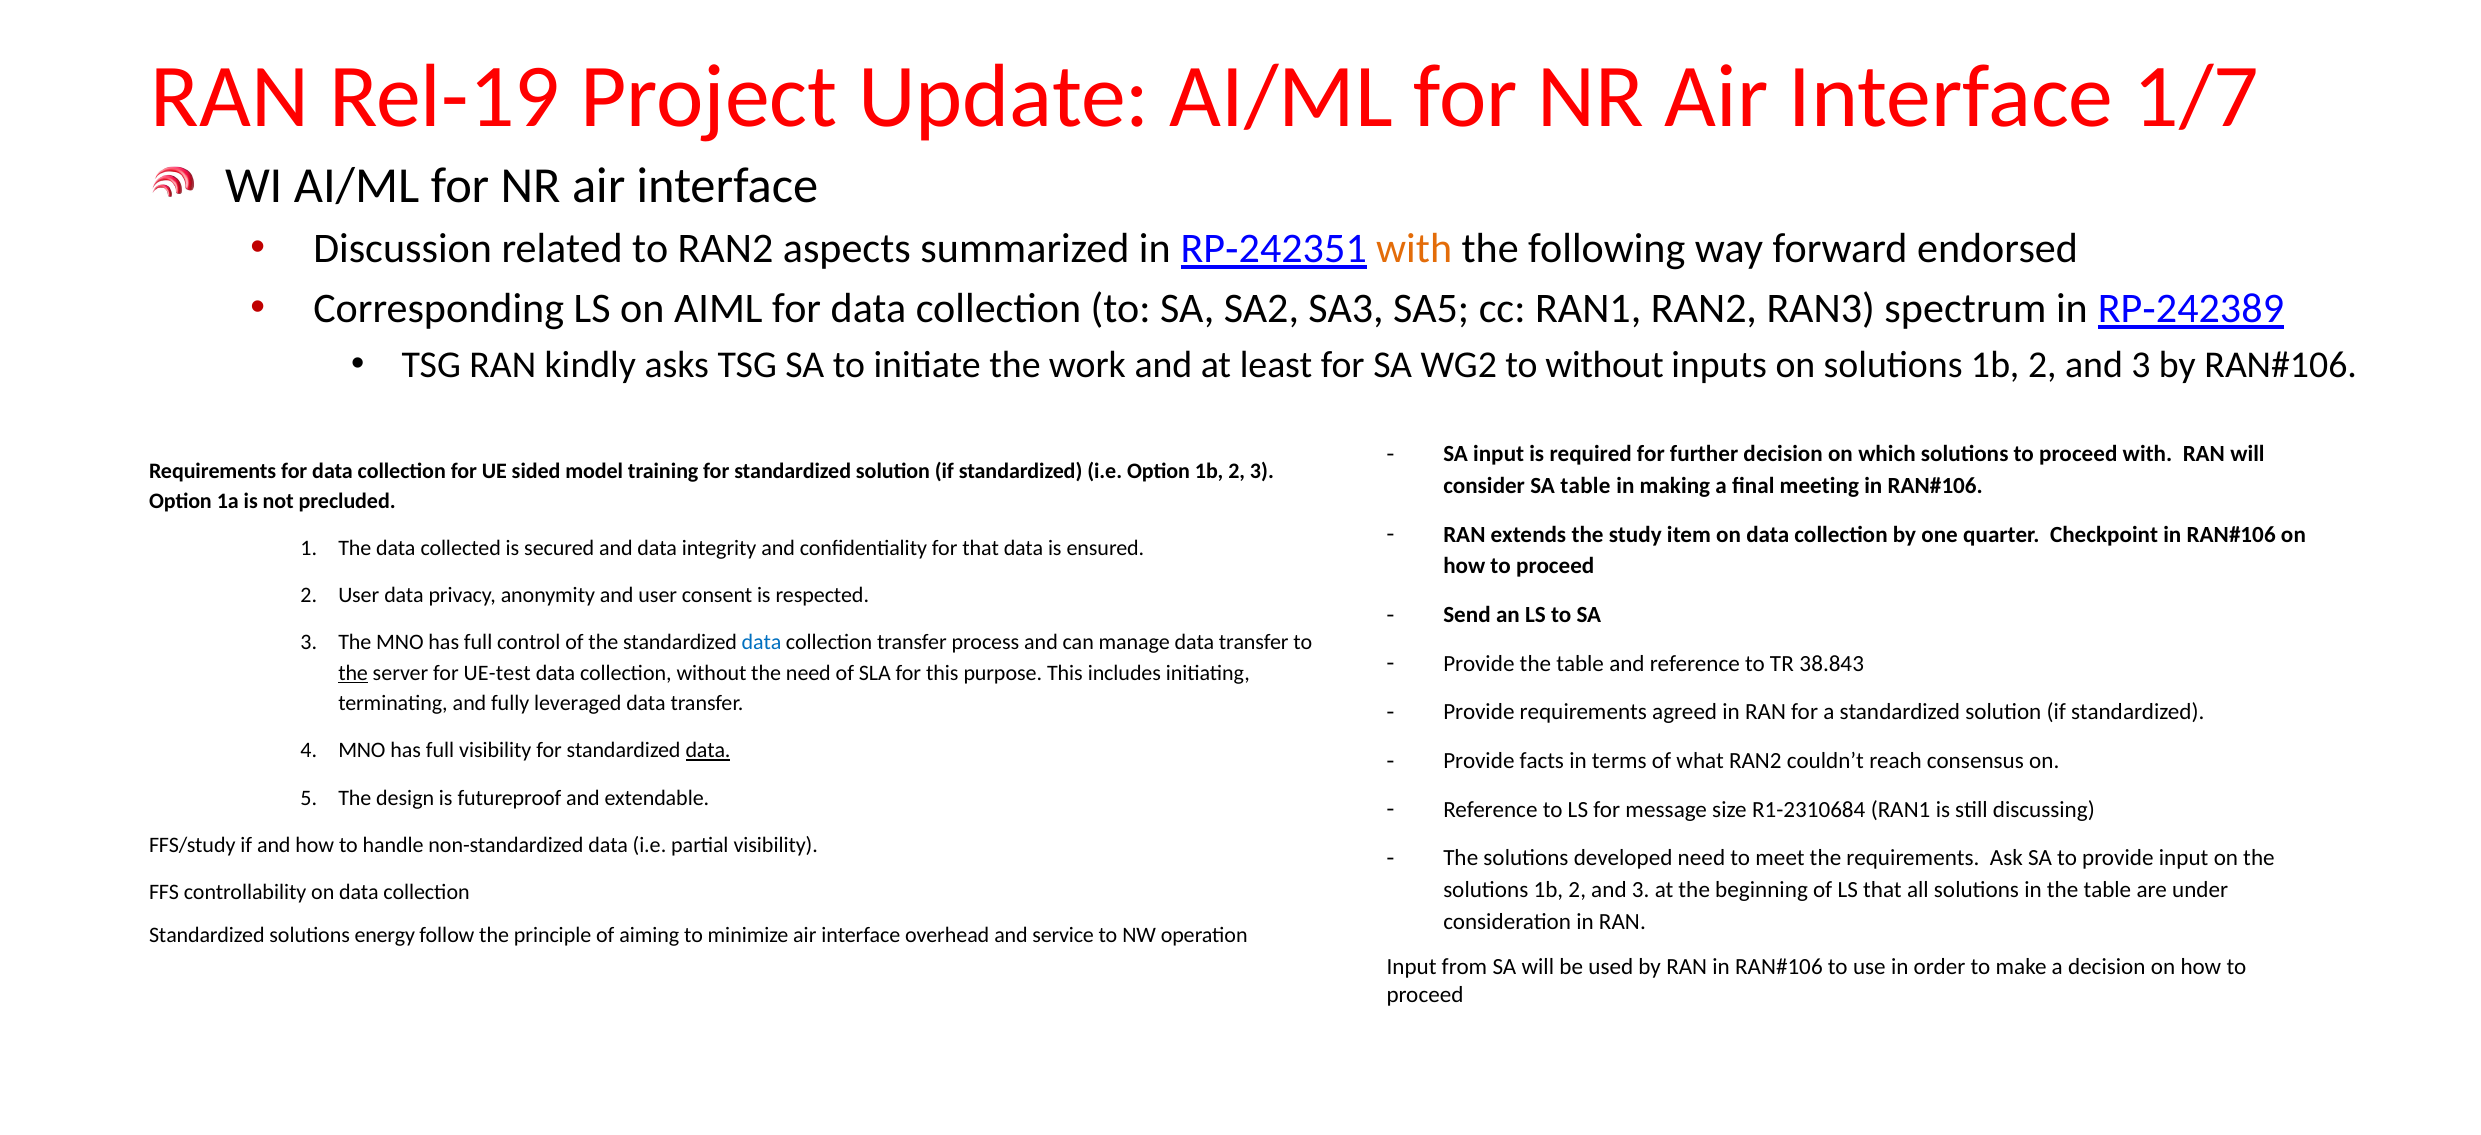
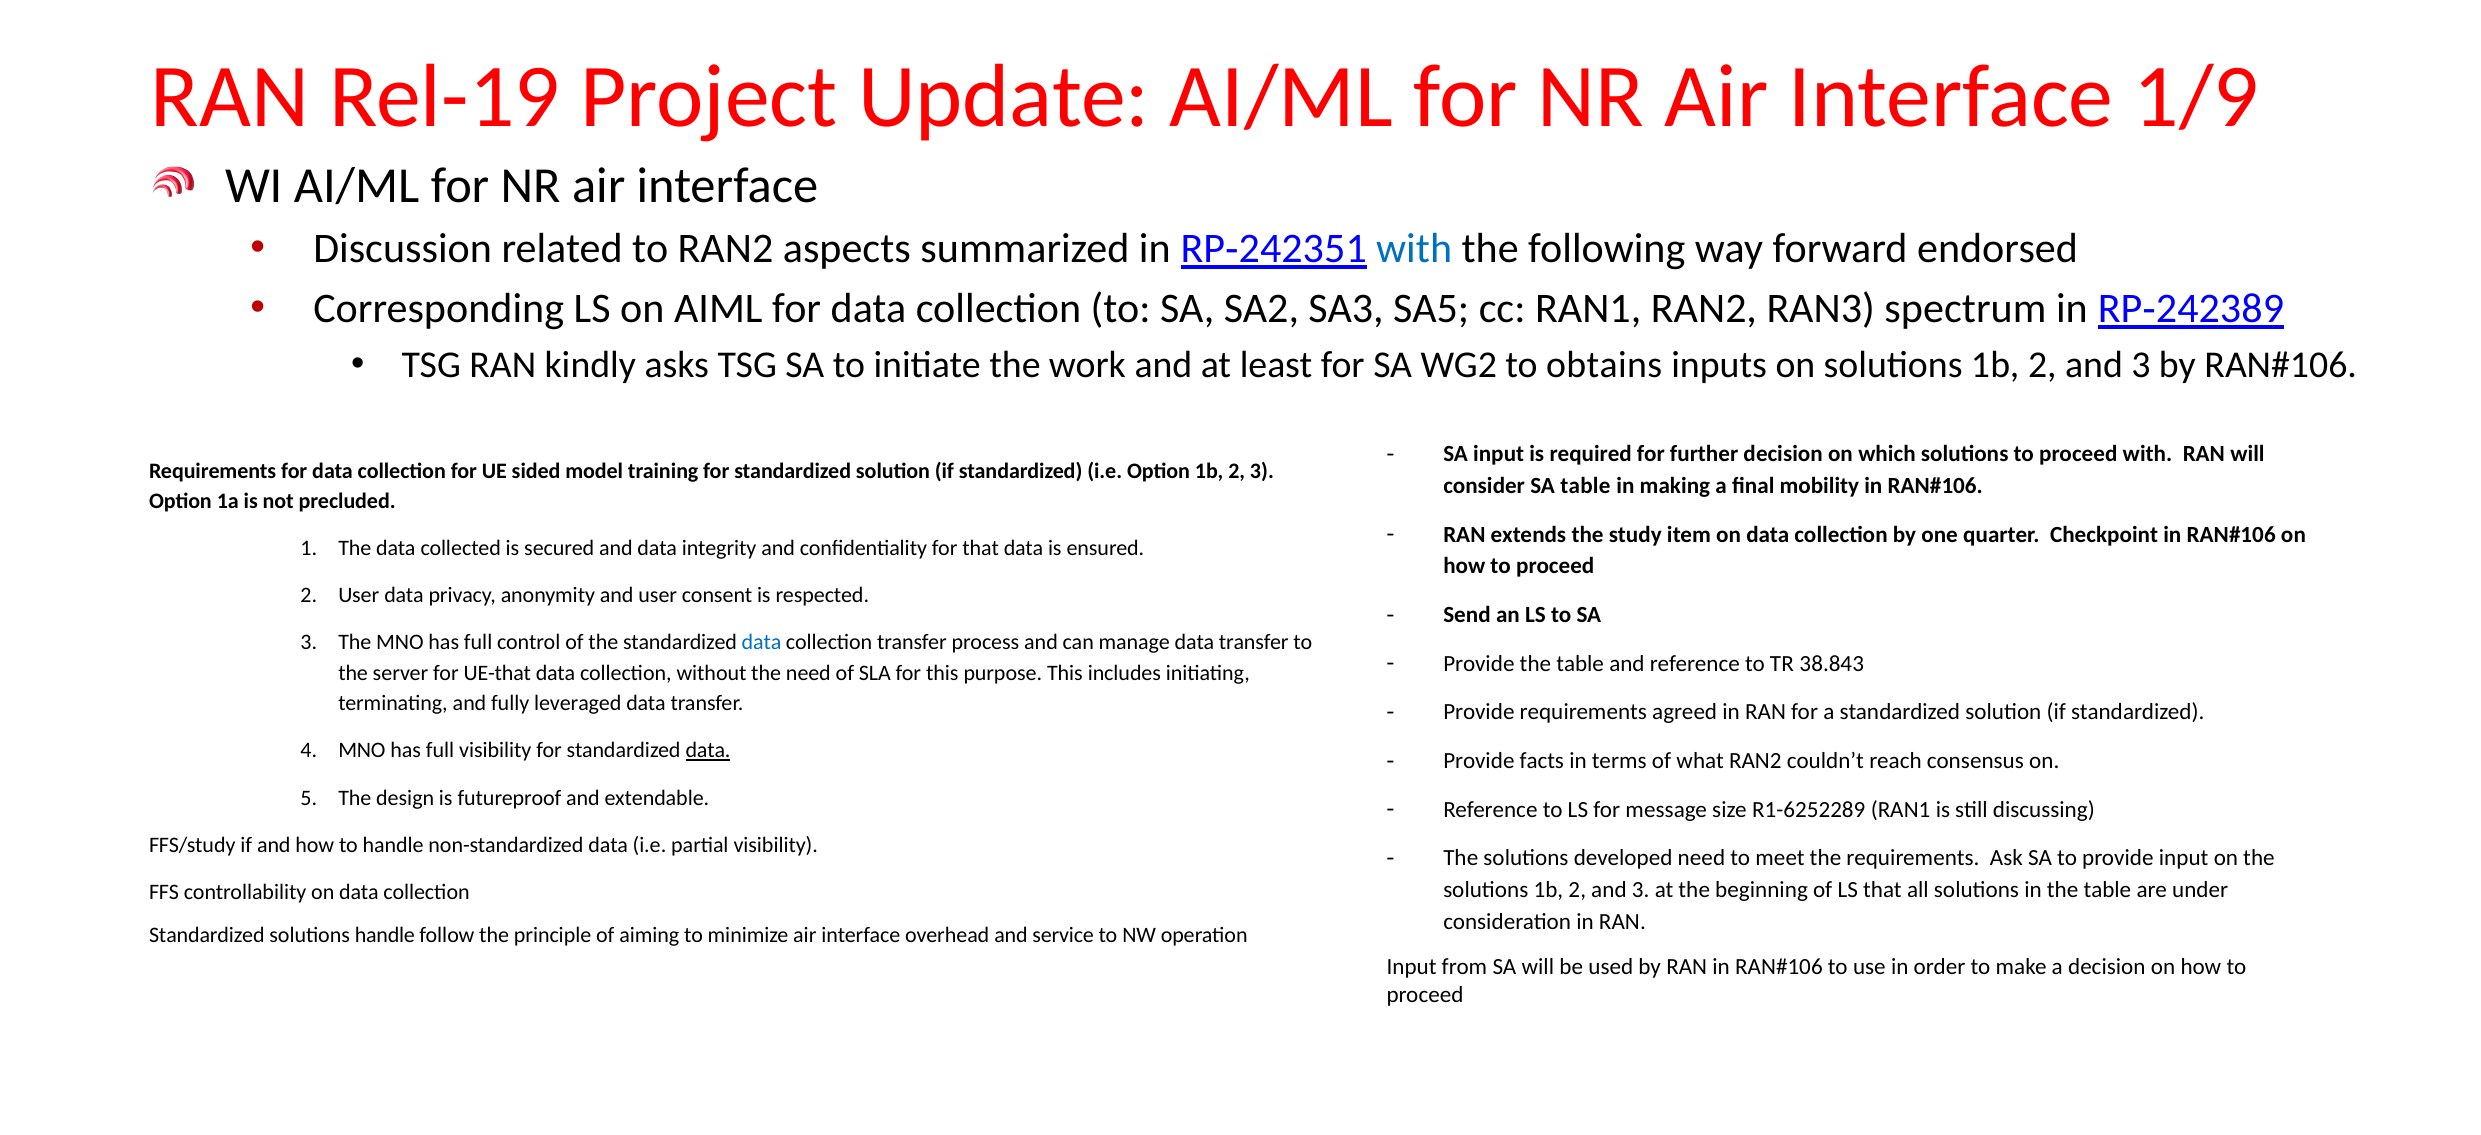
1/7: 1/7 -> 1/9
with at (1414, 249) colour: orange -> blue
to without: without -> obtains
meeting: meeting -> mobility
the at (353, 673) underline: present -> none
UE-test: UE-test -> UE-that
R1-2310684: R1-2310684 -> R1-6252289
solutions energy: energy -> handle
